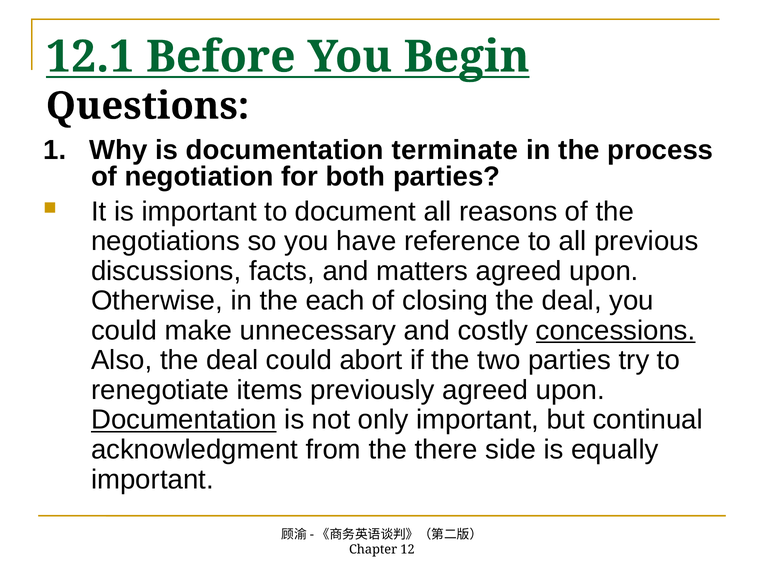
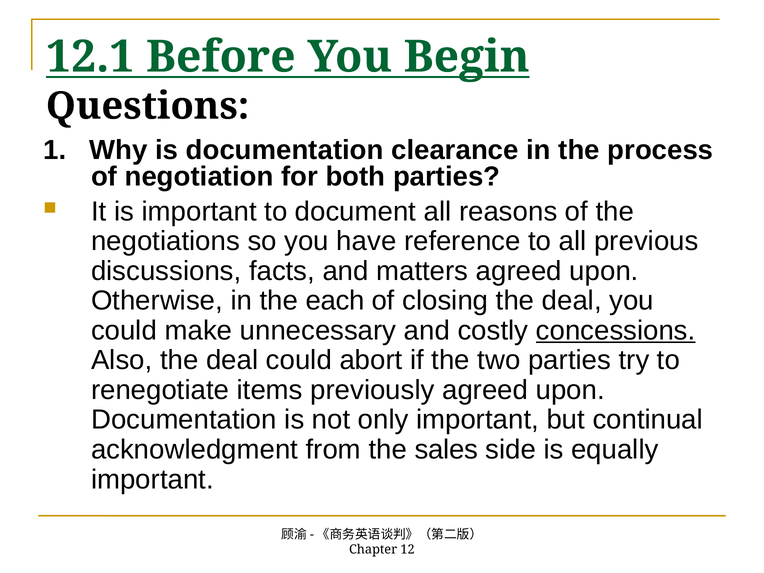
terminate: terminate -> clearance
Documentation at (184, 420) underline: present -> none
there: there -> sales
